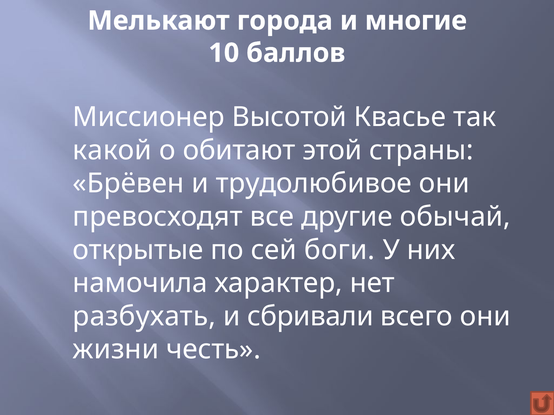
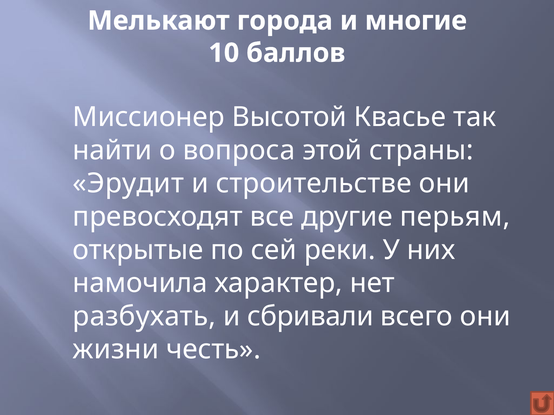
какой: какой -> найти
обитают: обитают -> вопроса
Брёвен: Брёвен -> Эрудит
трудолюбивое: трудолюбивое -> строительстве
обычай: обычай -> перьям
боги: боги -> реки
